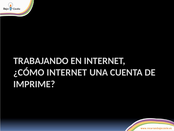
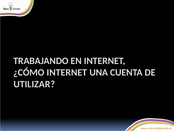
IMPRIME: IMPRIME -> UTILIZAR
